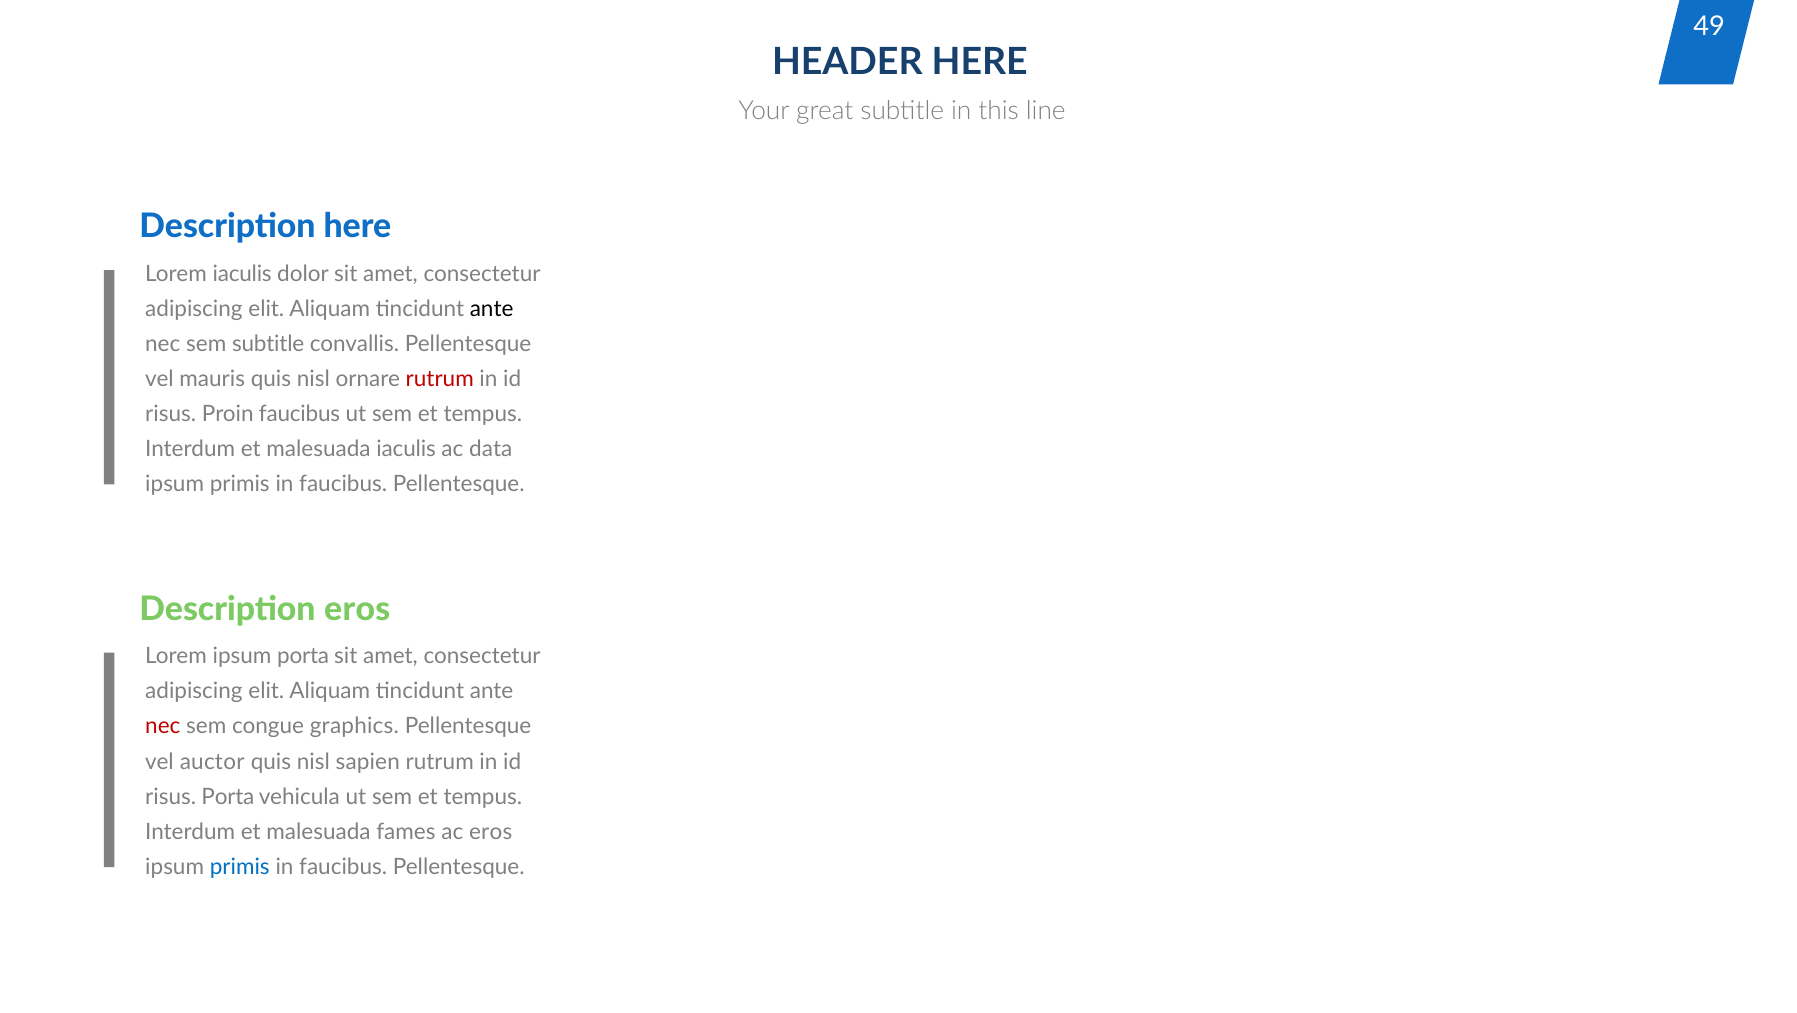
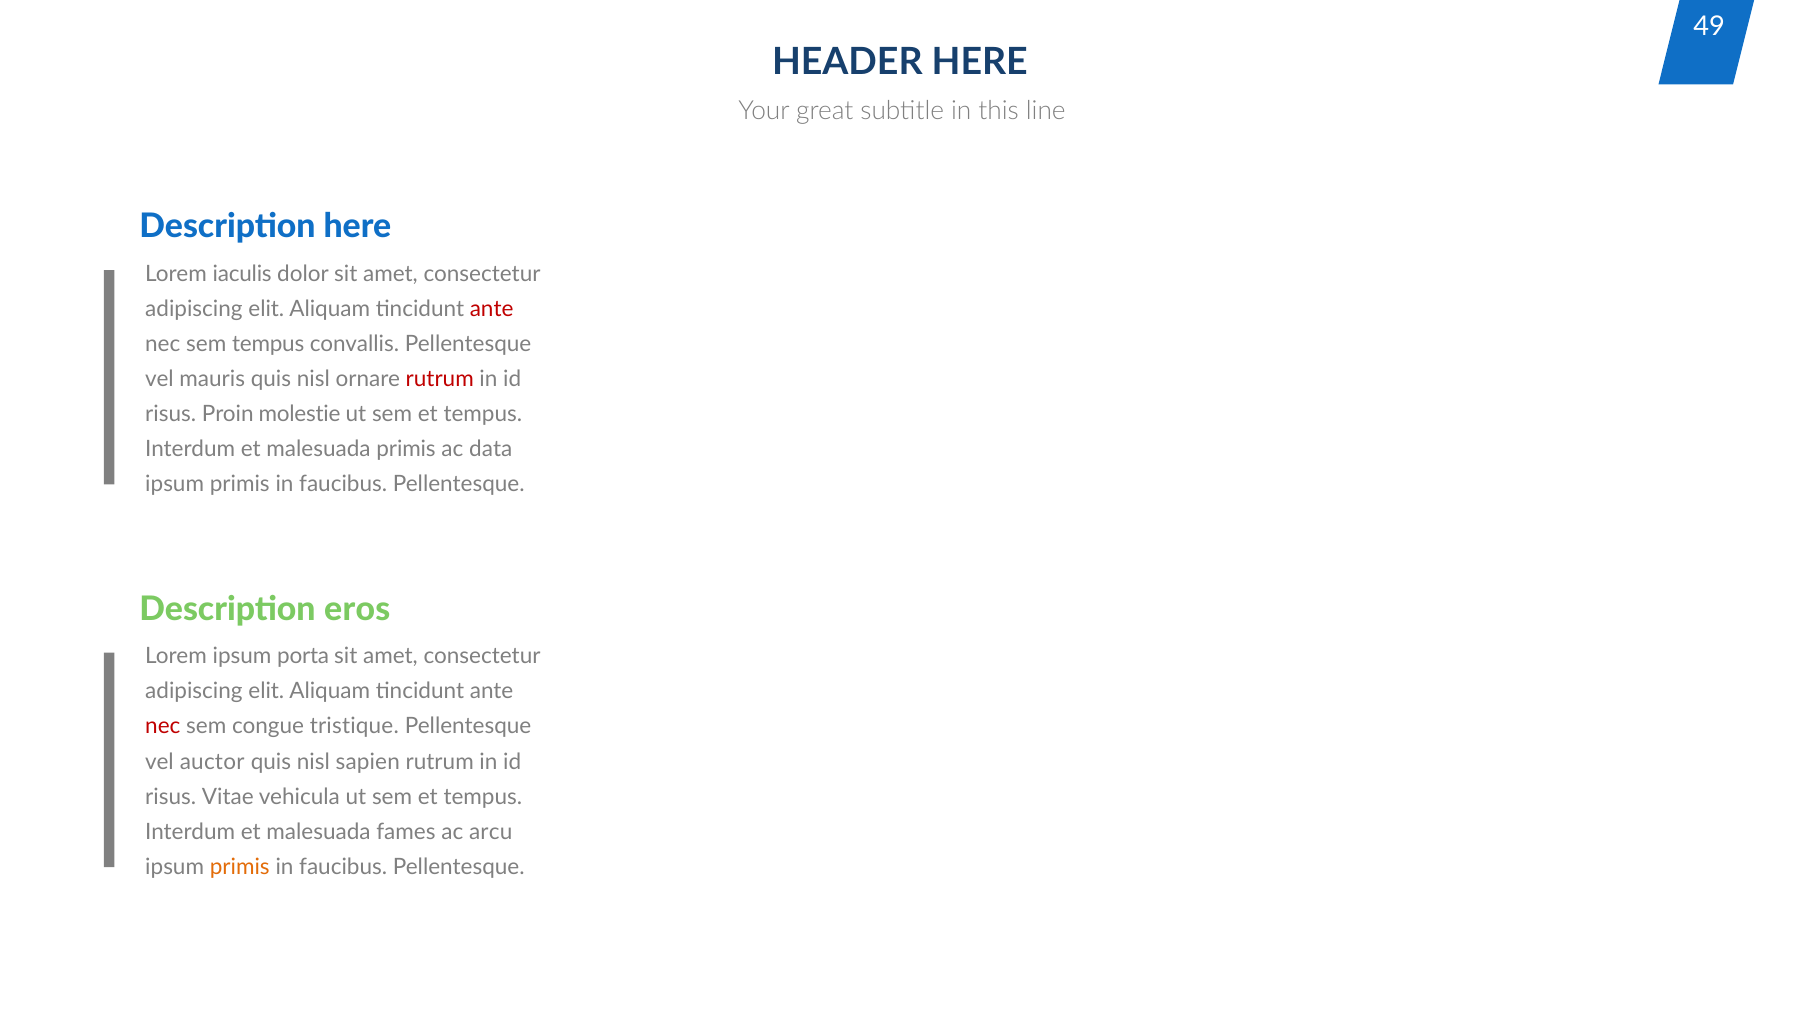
ante at (492, 309) colour: black -> red
sem subtitle: subtitle -> tempus
Proin faucibus: faucibus -> molestie
malesuada iaculis: iaculis -> primis
graphics: graphics -> tristique
risus Porta: Porta -> Vitae
ac eros: eros -> arcu
primis at (240, 867) colour: blue -> orange
